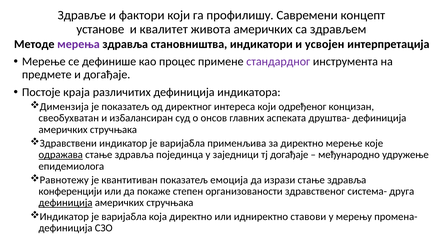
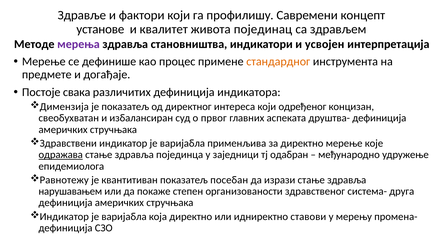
живота америчких: америчких -> појединац
стандардног colour: purple -> orange
краја: краја -> свака
онсов: онсов -> првог
тј догађаје: догађаје -> одабран
емоција: емоција -> посебан
конференцији: конференцији -> нарушавањем
дефиниција at (66, 203) underline: present -> none
